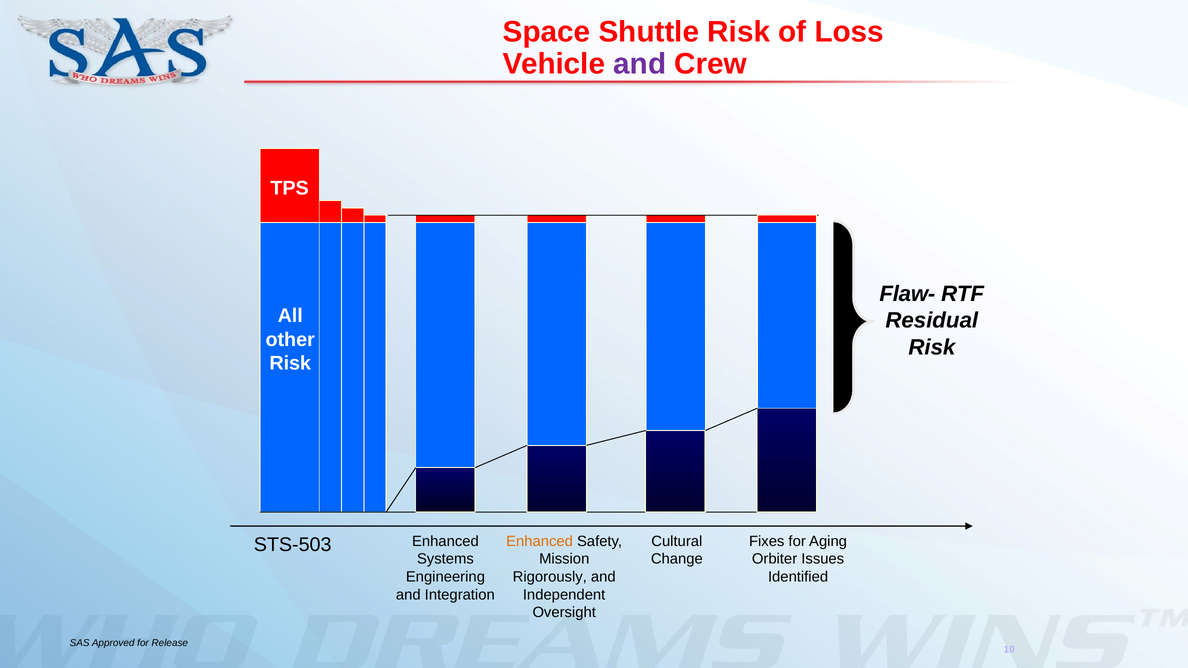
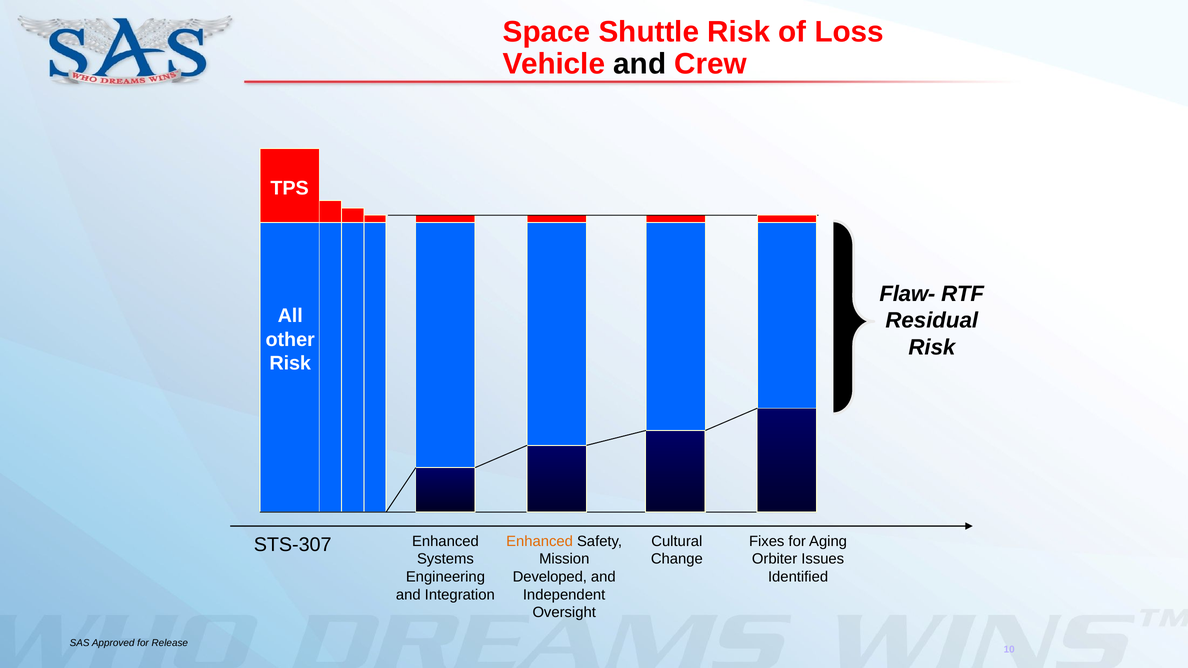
and at (640, 64) colour: purple -> black
STS-503: STS-503 -> STS-307
Rigorously: Rigorously -> Developed
